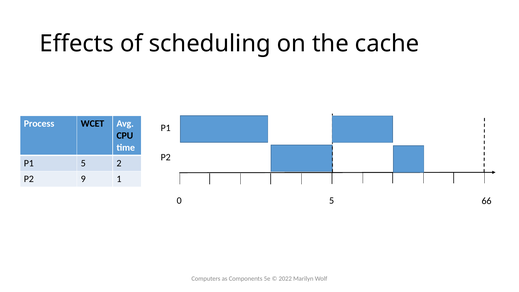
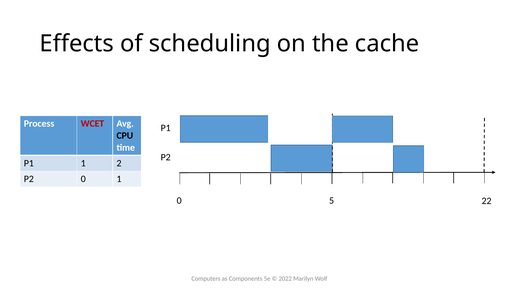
WCET colour: black -> red
P1 5: 5 -> 1
9 at (83, 179): 9 -> 0
66: 66 -> 22
